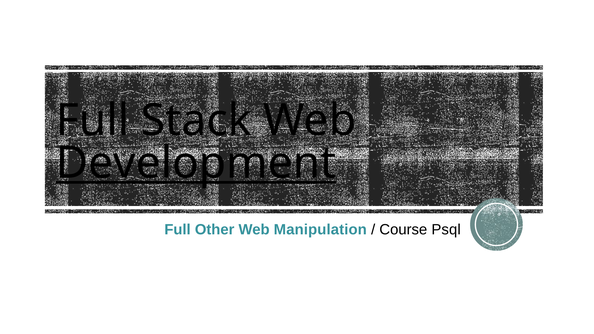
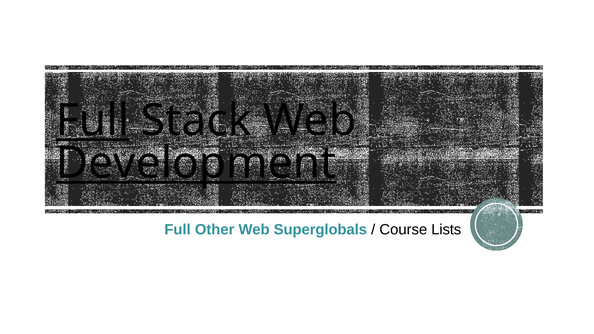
Full at (93, 120) underline: none -> present
Manipulation: Manipulation -> Superglobals
Psql: Psql -> Lists
